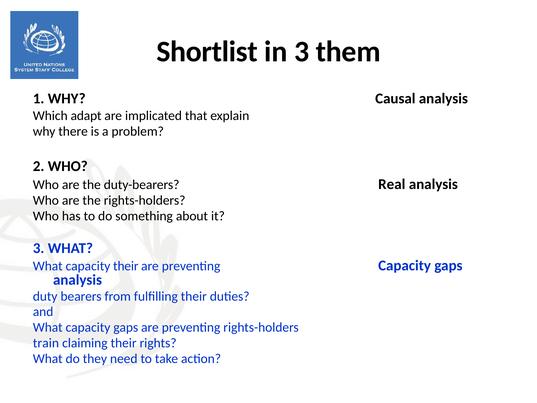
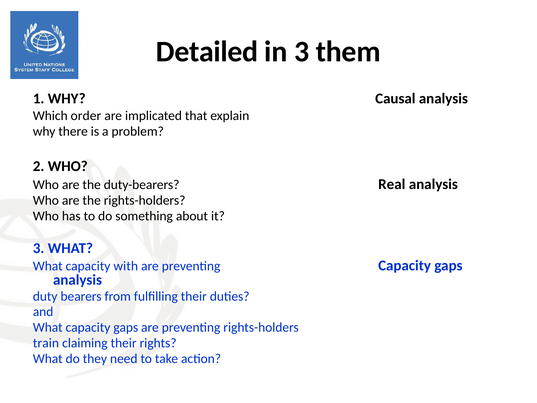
Shortlist: Shortlist -> Detailed
adapt: adapt -> order
capacity their: their -> with
